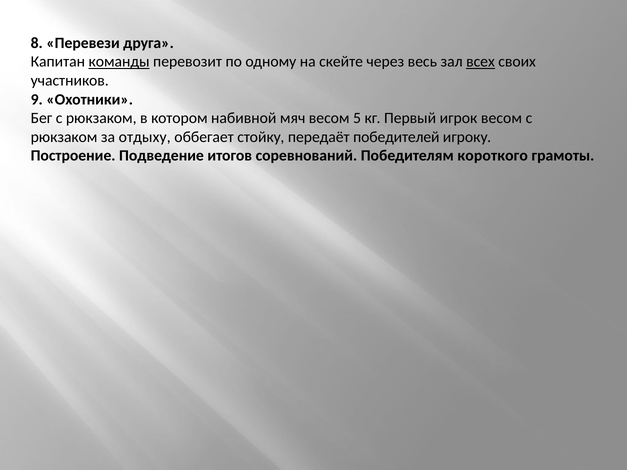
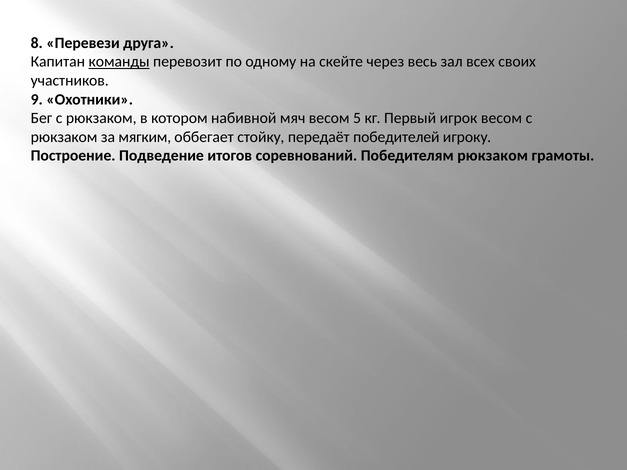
всех underline: present -> none
отдыху: отдыху -> мягким
Победителям короткого: короткого -> рюкзаком
